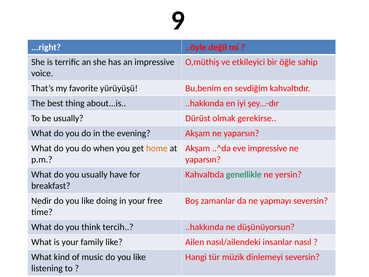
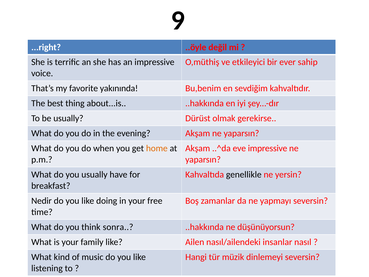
öğle: öğle -> ever
yürüyüşü: yürüyüşü -> yakınında
genellikle colour: green -> black
tercih: tercih -> sonra
